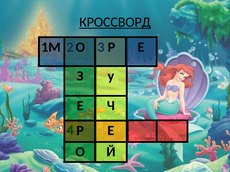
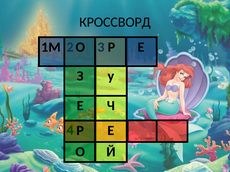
КРОССВОРД underline: present -> none
